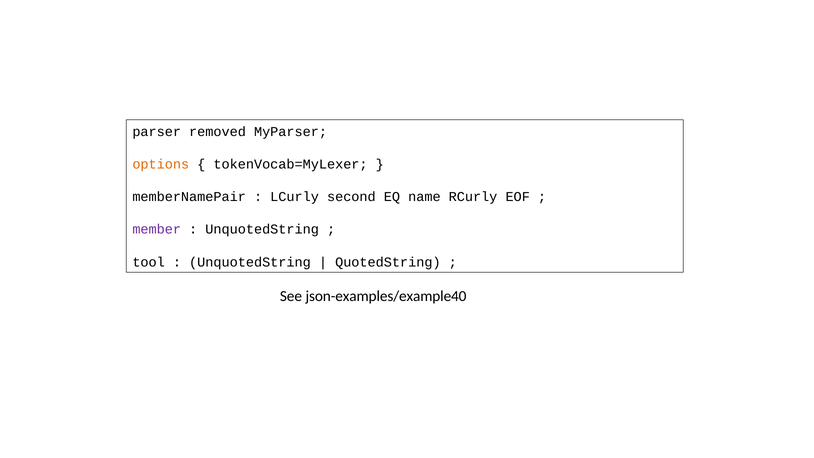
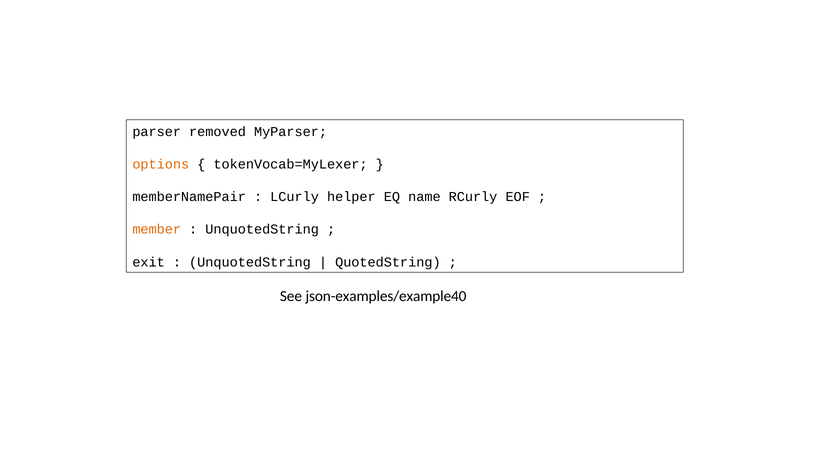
second: second -> helper
member colour: purple -> orange
tool: tool -> exit
